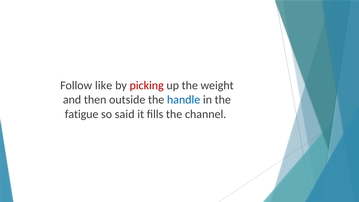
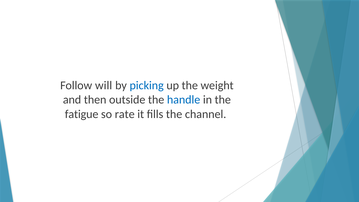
like: like -> will
picking colour: red -> blue
said: said -> rate
